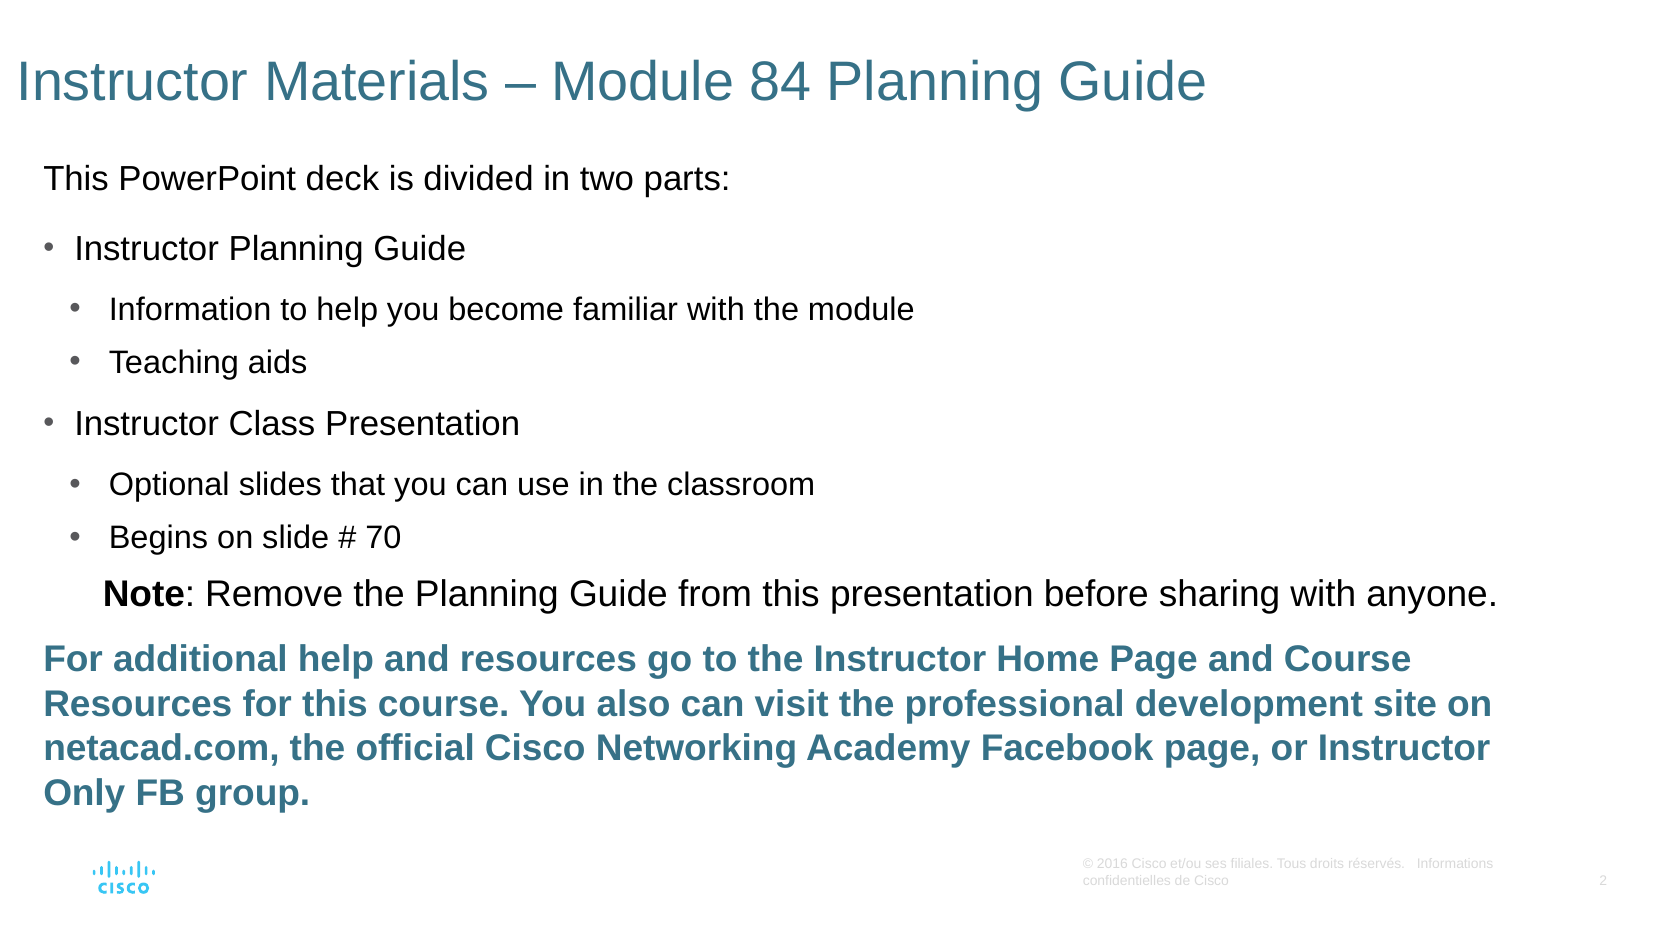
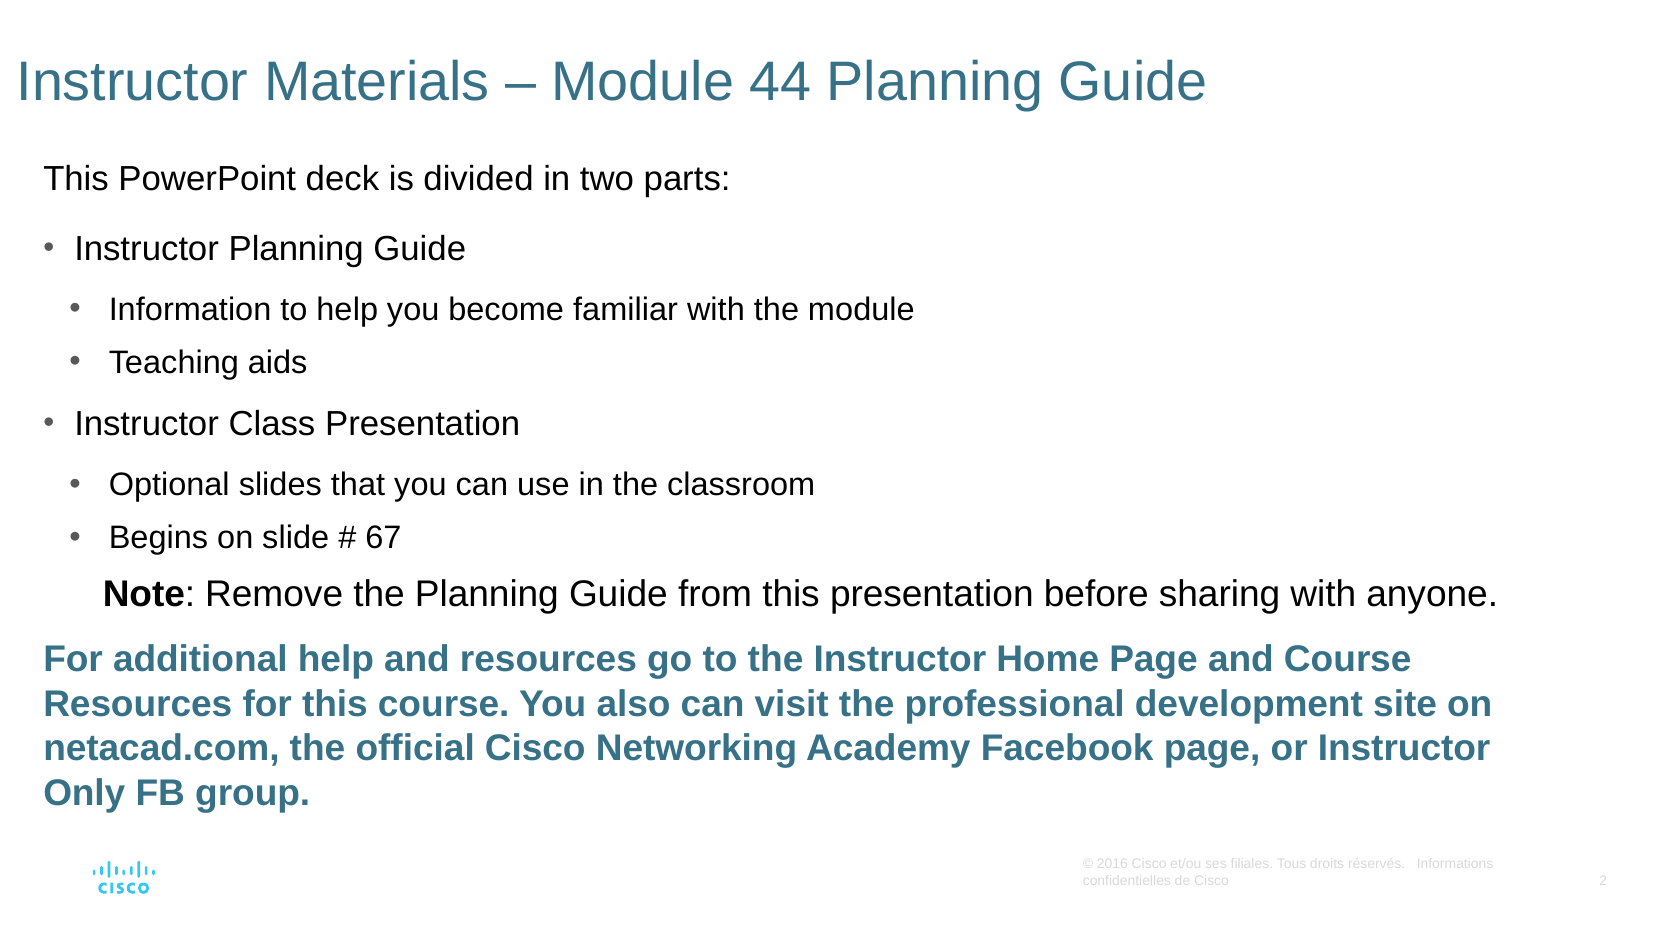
84: 84 -> 44
70: 70 -> 67
